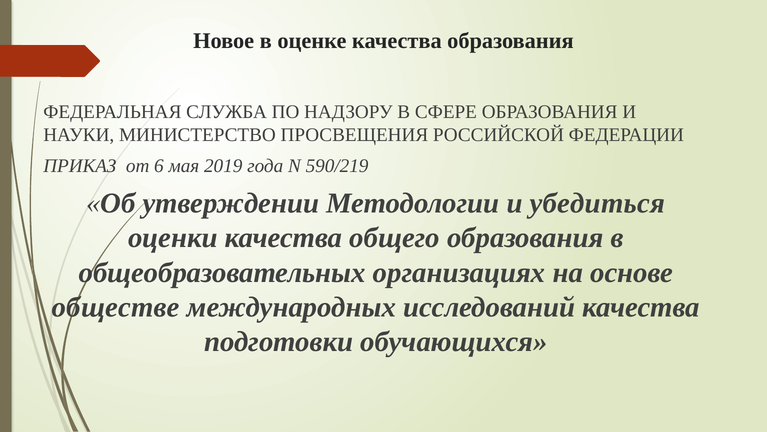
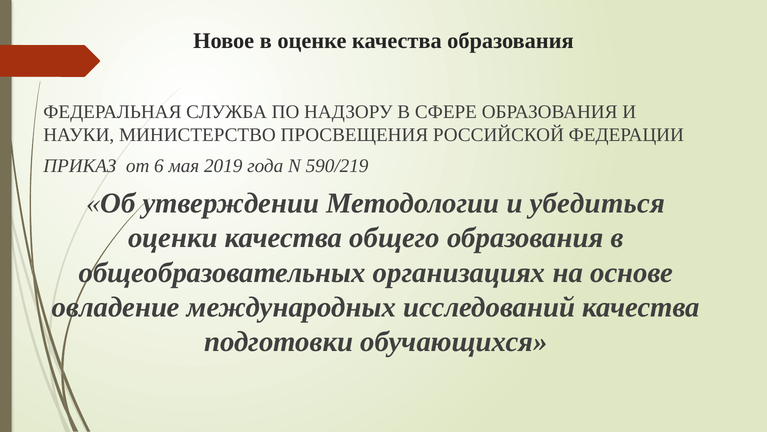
обществе: обществе -> овладение
